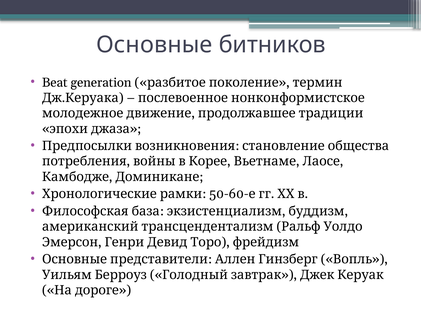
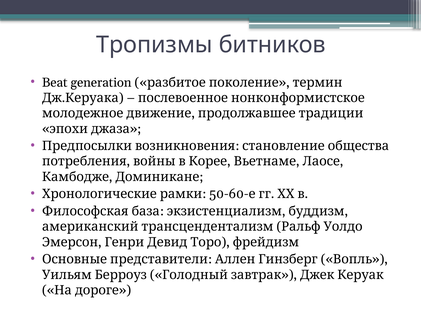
Основные: Основные -> Тропизмы
